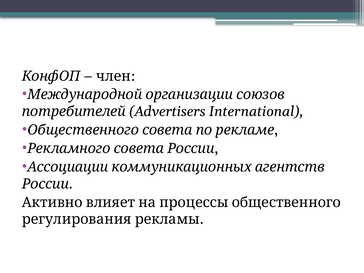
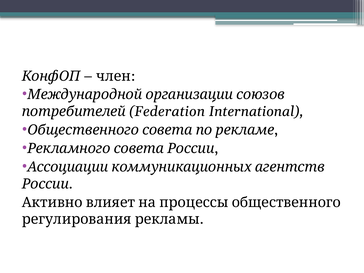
Advertisers: Advertisers -> Federation
